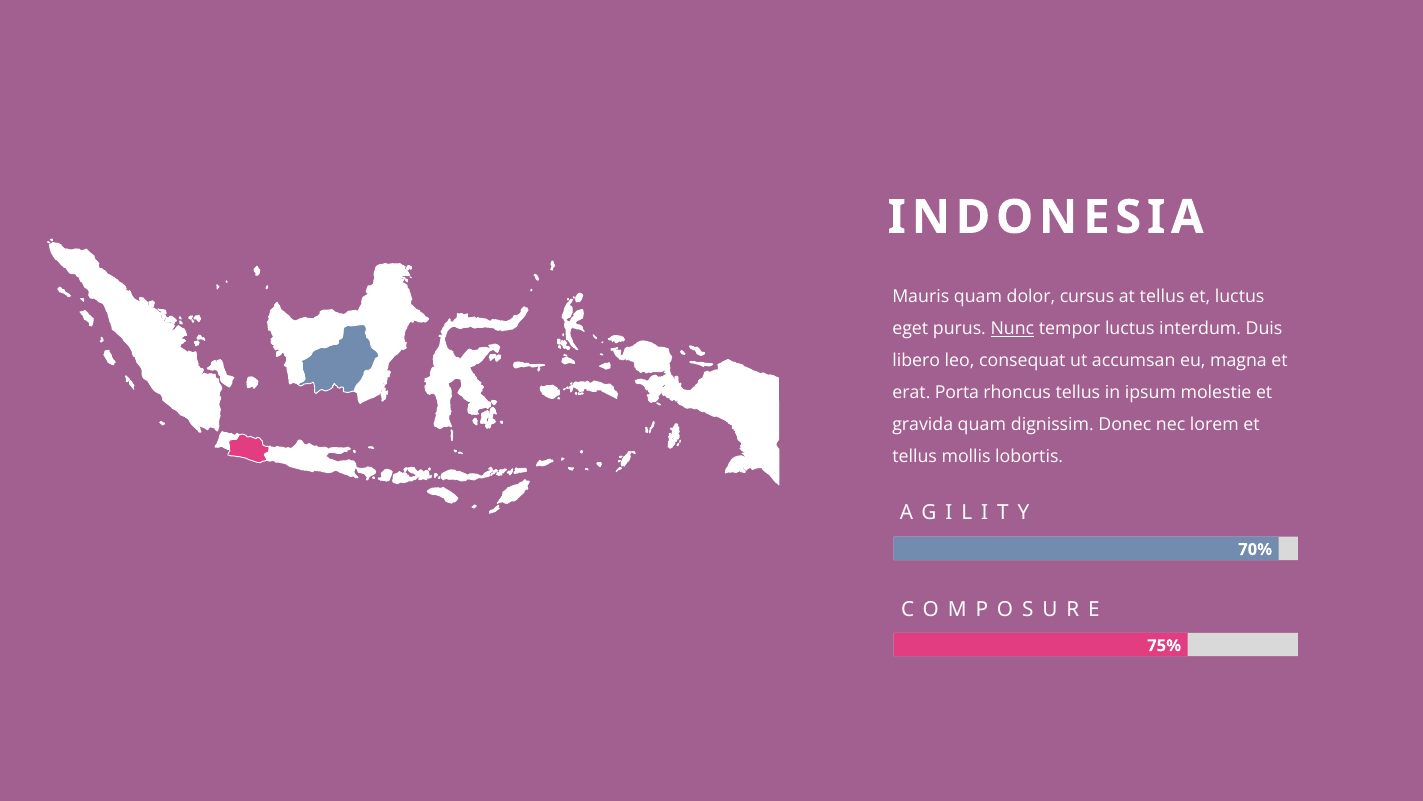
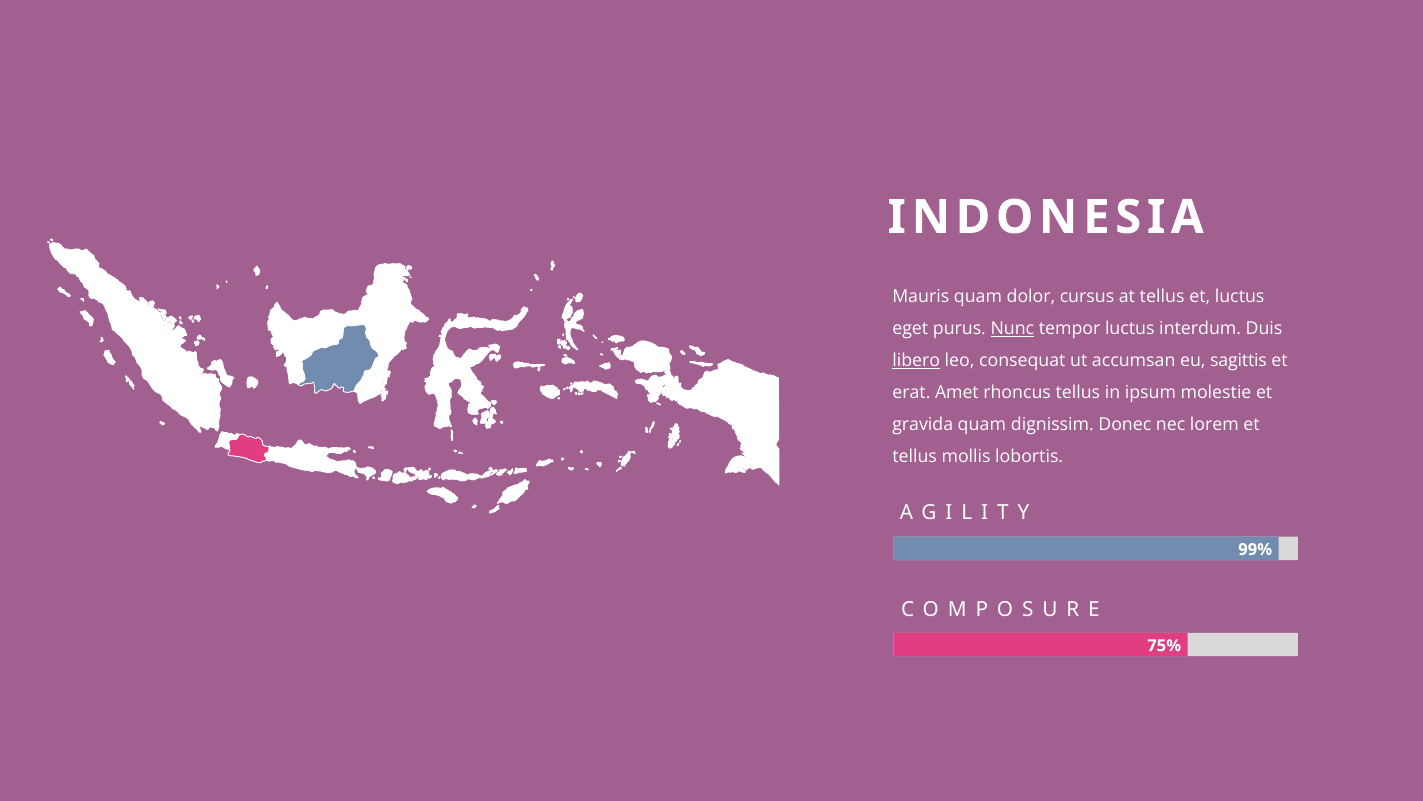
libero underline: none -> present
magna: magna -> sagittis
Porta: Porta -> Amet
70%: 70% -> 99%
